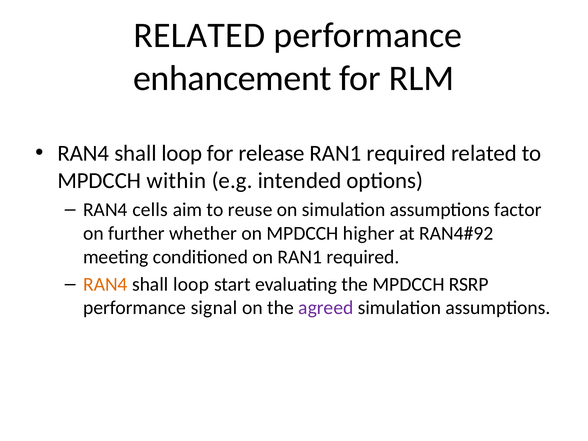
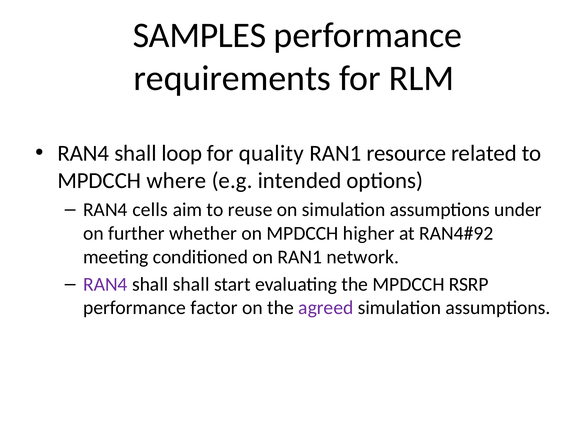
RELATED at (199, 35): RELATED -> SAMPLES
enhancement: enhancement -> requirements
release: release -> quality
required at (406, 153): required -> resource
within: within -> where
factor: factor -> under
on RAN1 required: required -> network
RAN4 at (105, 284) colour: orange -> purple
loop at (191, 284): loop -> shall
signal: signal -> factor
